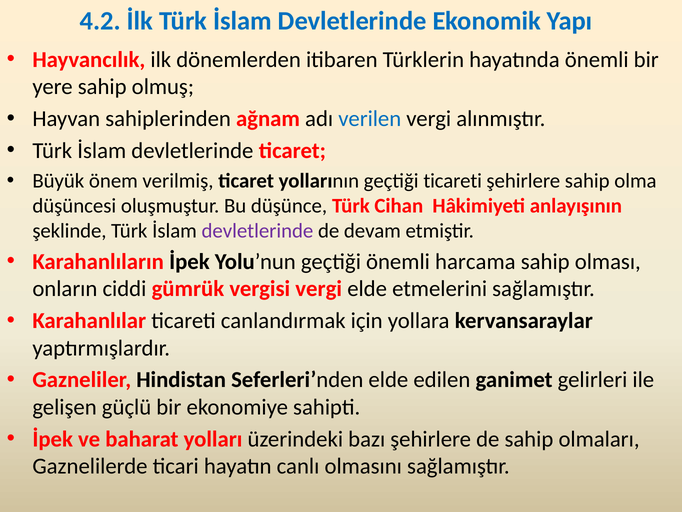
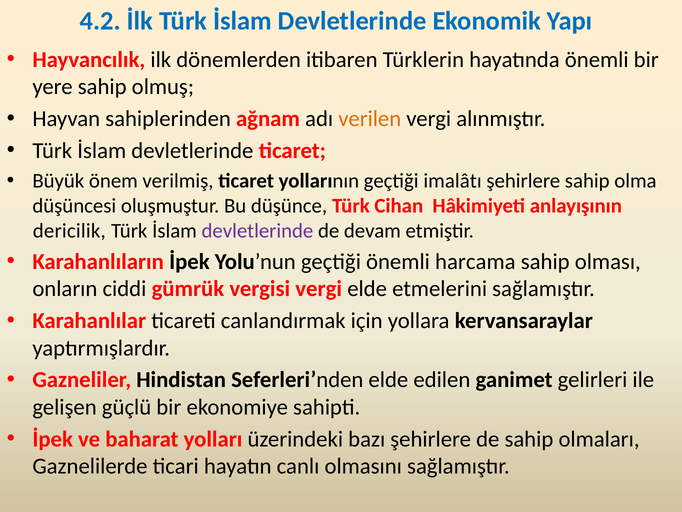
verilen colour: blue -> orange
geçtiği ticareti: ticareti -> imalâtı
şeklinde: şeklinde -> dericilik
